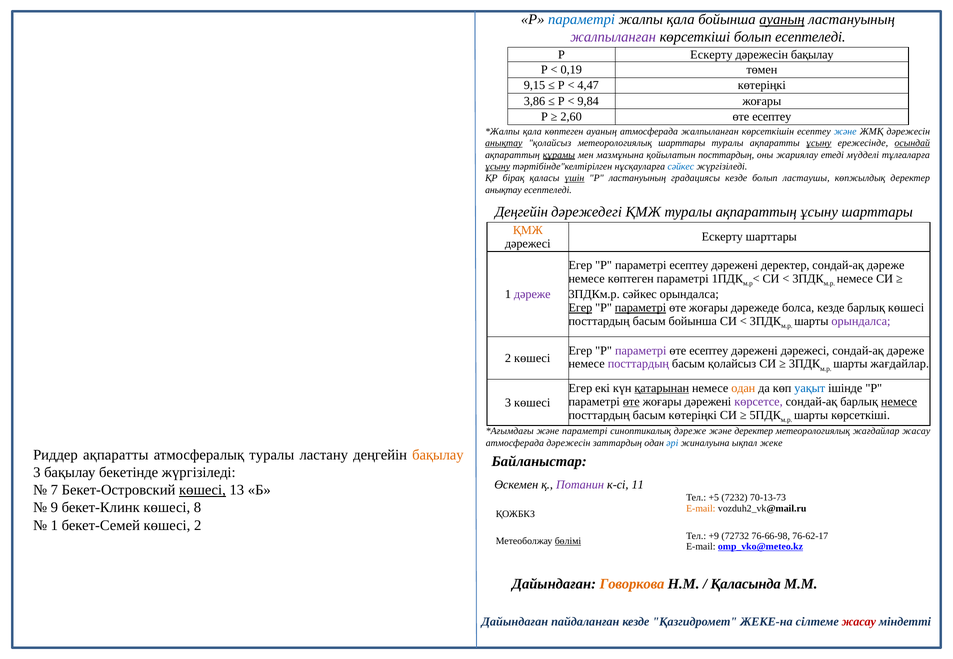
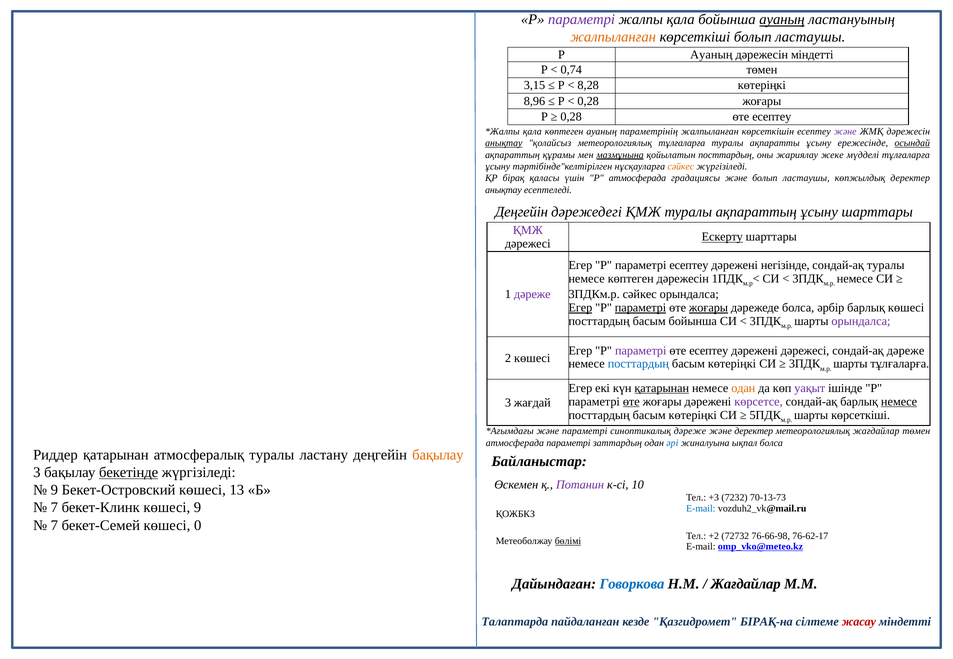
параметрі at (582, 20) colour: blue -> purple
жалпыланған at (613, 37) colour: purple -> orange
көрсеткіші болып есептеледі: есептеледі -> ластаушы
Р Ескерту: Ескерту -> Ауаның
дәрежесін бақылау: бақылау -> міндетті
0,19: 0,19 -> 0,74
9,15: 9,15 -> 3,15
4,47: 4,47 -> 8,28
3,86: 3,86 -> 8,96
9,84 at (588, 101): 9,84 -> 0,28
2,60 at (571, 117): 2,60 -> 0,28
ауаның атмосферада: атмосферада -> параметрінің
және at (845, 132) colour: blue -> purple
метеорологиялық шарттары: шарттары -> тұлғаларға
ұсыну at (819, 143) underline: present -> none
құрамы underline: present -> none
мазмұнына underline: none -> present
етеді: етеді -> жеке
ұсыну at (498, 167) underline: present -> none
сәйкес at (681, 167) colour: blue -> orange
үшін underline: present -> none
Р ластануының: ластануының -> атмосферада
градациясы кезде: кезде -> және
ҚМЖ at (528, 230) colour: orange -> purple
Ескерту at (722, 237) underline: none -> present
дәрежені деректер: деректер -> негізінде
дәреже at (886, 266): дәреже -> туралы
көптеген параметрі: параметрі -> дәрежесін
жоғары at (708, 308) underline: none -> present
болса кезде: кезде -> әрбір
посттардың at (638, 364) colour: purple -> blue
қолайсыз at (732, 364): қолайсыз -> көтеріңкі
шарты жағдайлар: жағдайлар -> тұлғаларға
уақыт colour: blue -> purple
3 көшесі: көшесі -> жағдай
жағдайлар жасау: жасау -> төмен
атмосферада дәрежесін: дәрежесін -> параметрі
ықпал жеке: жеке -> болса
Риддер ақпаратты: ақпаратты -> қатарынан
бекетінде underline: none -> present
11: 11 -> 10
7 at (54, 491): 7 -> 9
көшесі at (202, 491) underline: present -> none
+5: +5 -> +3
9 at (54, 508): 9 -> 7
көшесі 8: 8 -> 9
E-mail at (701, 509) colour: orange -> blue
1 at (54, 526): 1 -> 7
көшесі 2: 2 -> 0
+9: +9 -> +2
Говоркова colour: orange -> blue
Қаласында at (746, 585): Қаласында -> Жағдайлар
Дайындаған at (515, 623): Дайындаған -> Талаптарда
ЖЕКЕ-на: ЖЕКЕ-на -> БІРАҚ-на
